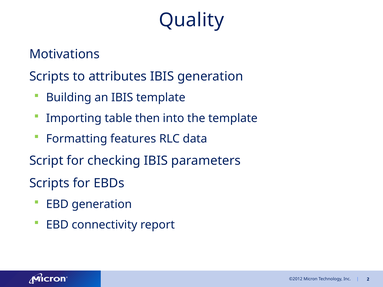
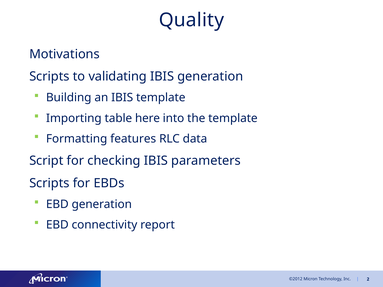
attributes: attributes -> validating
then: then -> here
